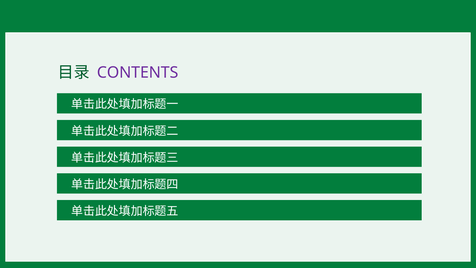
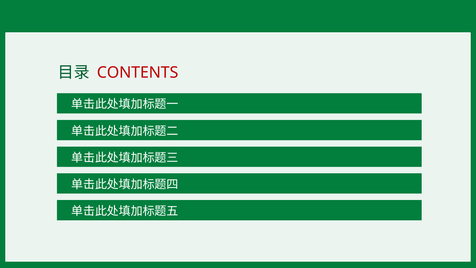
CONTENTS colour: purple -> red
